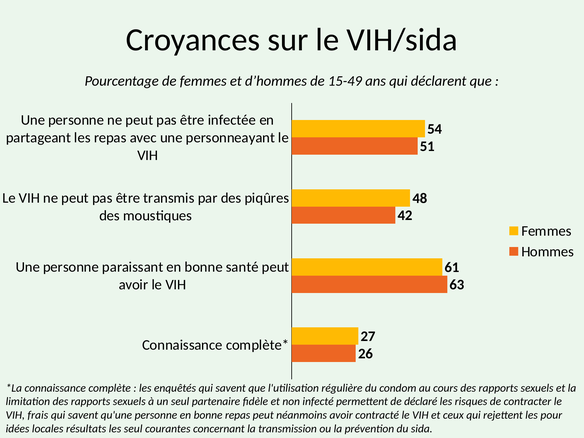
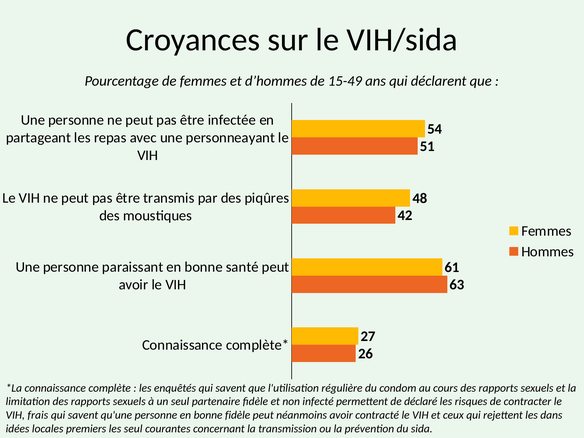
bonne repas: repas -> fidèle
pour: pour -> dans
résultats: résultats -> premiers
